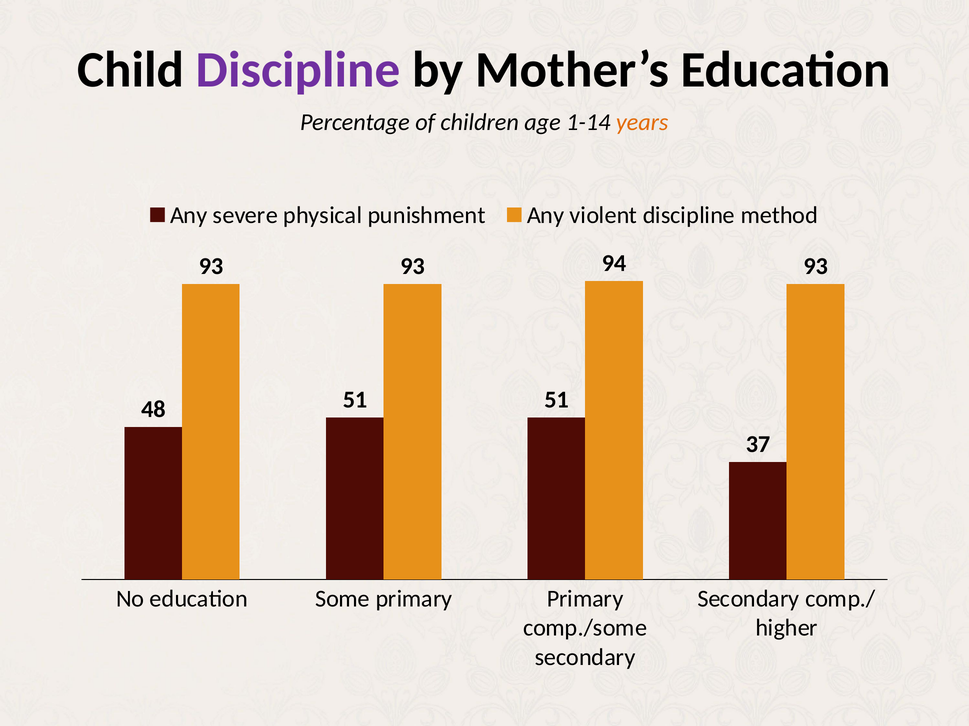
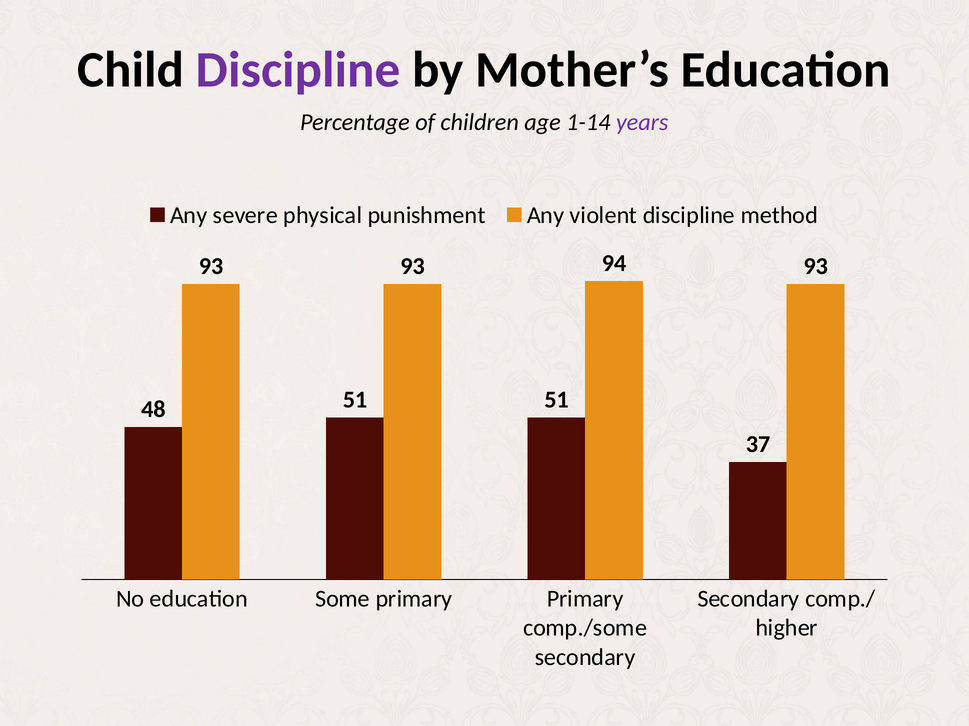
years colour: orange -> purple
